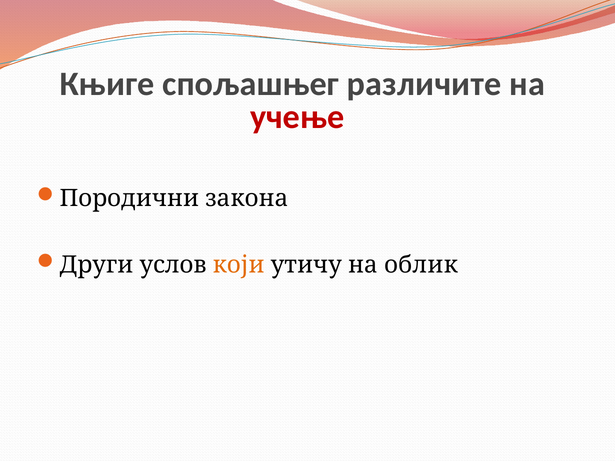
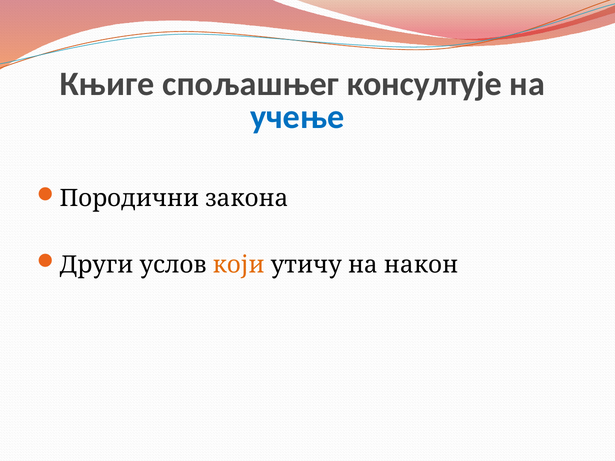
различите: различите -> консултује
учење colour: red -> blue
облик: облик -> након
